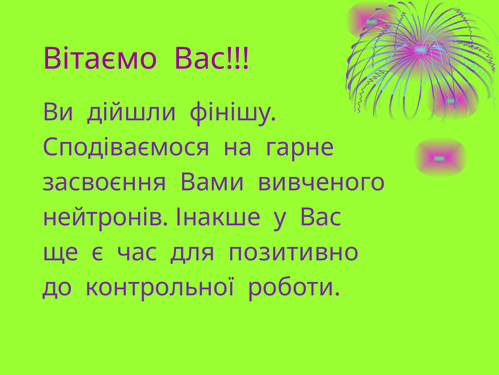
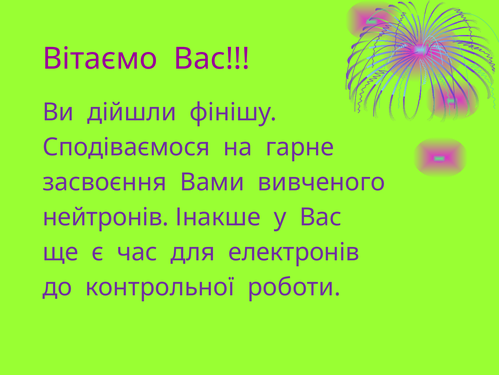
позитивно: позитивно -> електронів
